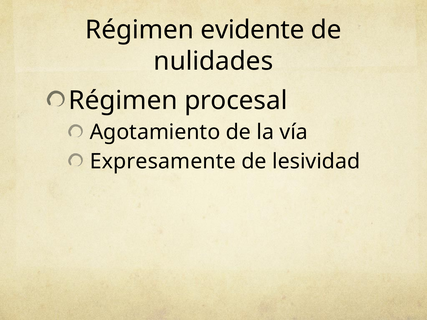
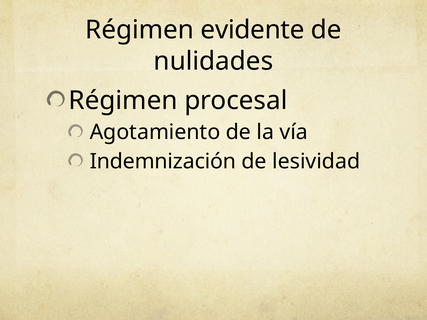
Expresamente: Expresamente -> Indemnización
